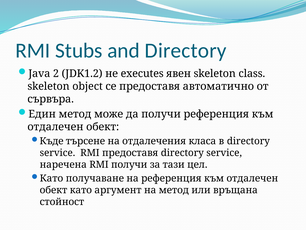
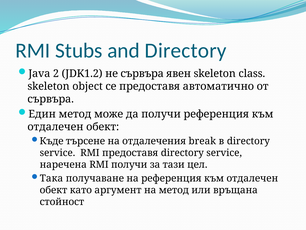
не executes: executes -> сървъра
класа: класа -> break
Като at (51, 178): Като -> Така
